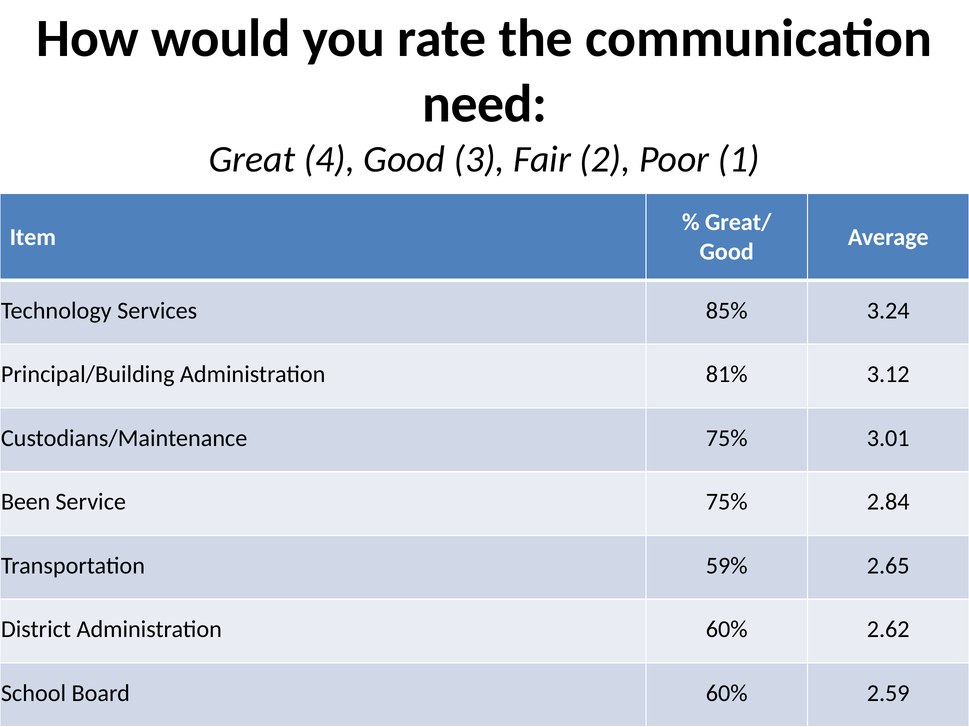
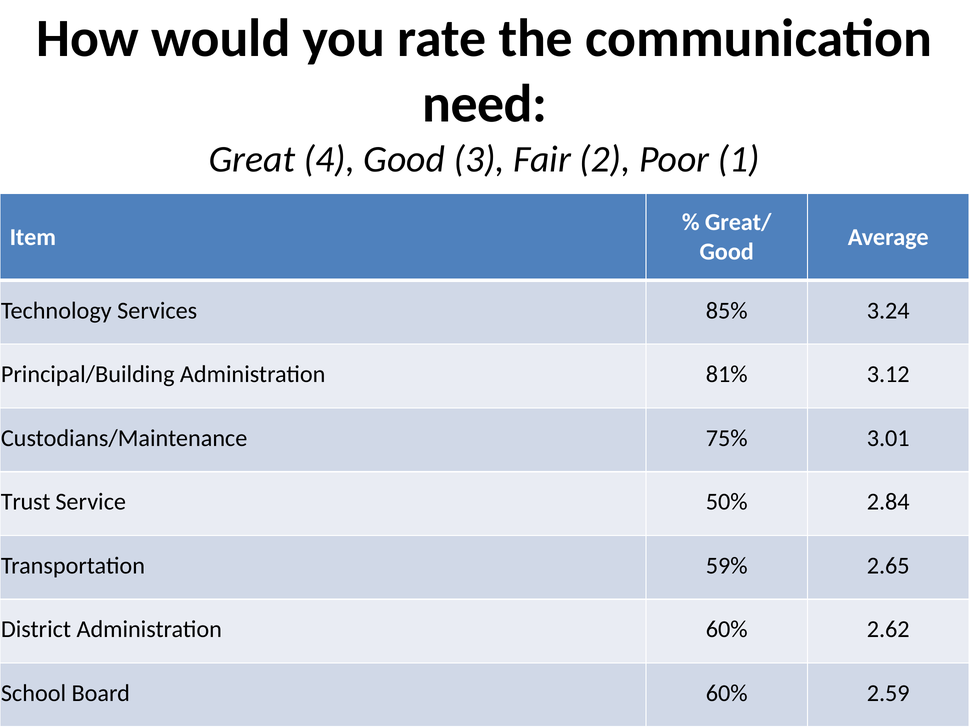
Been: Been -> Trust
Service 75%: 75% -> 50%
